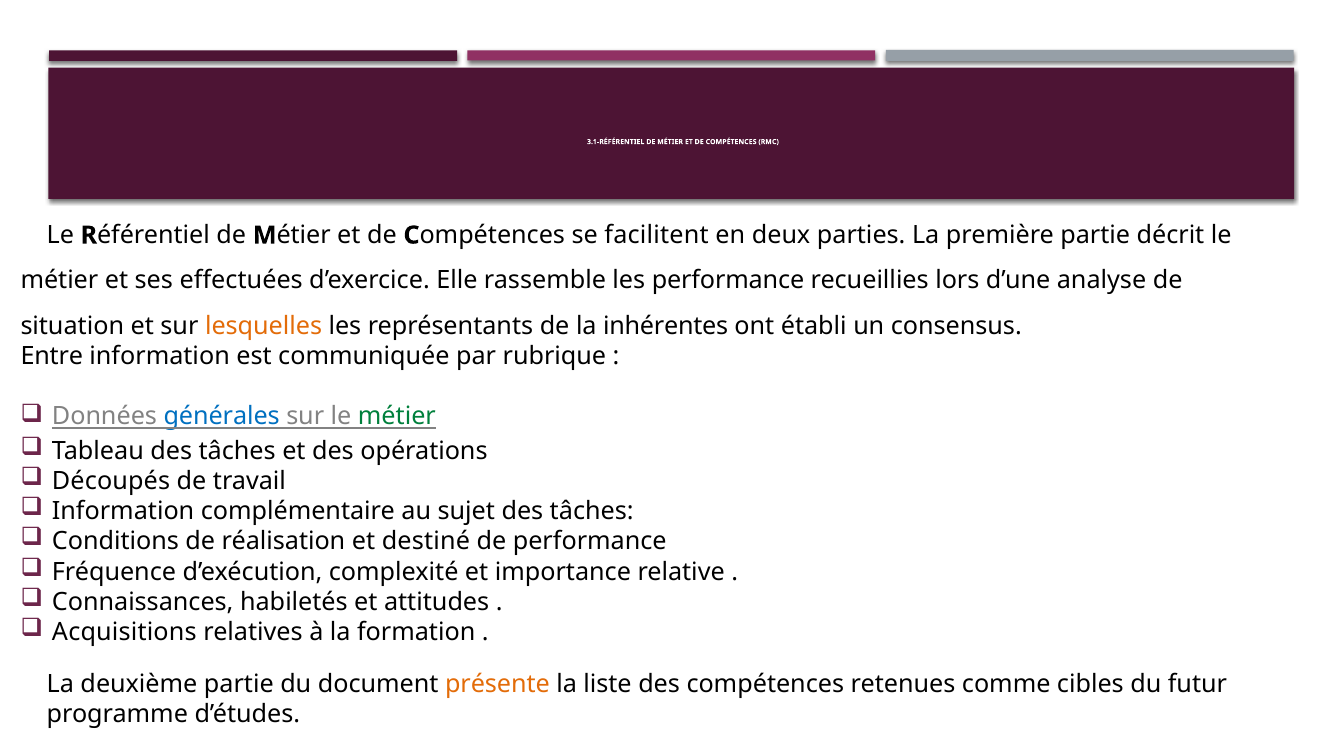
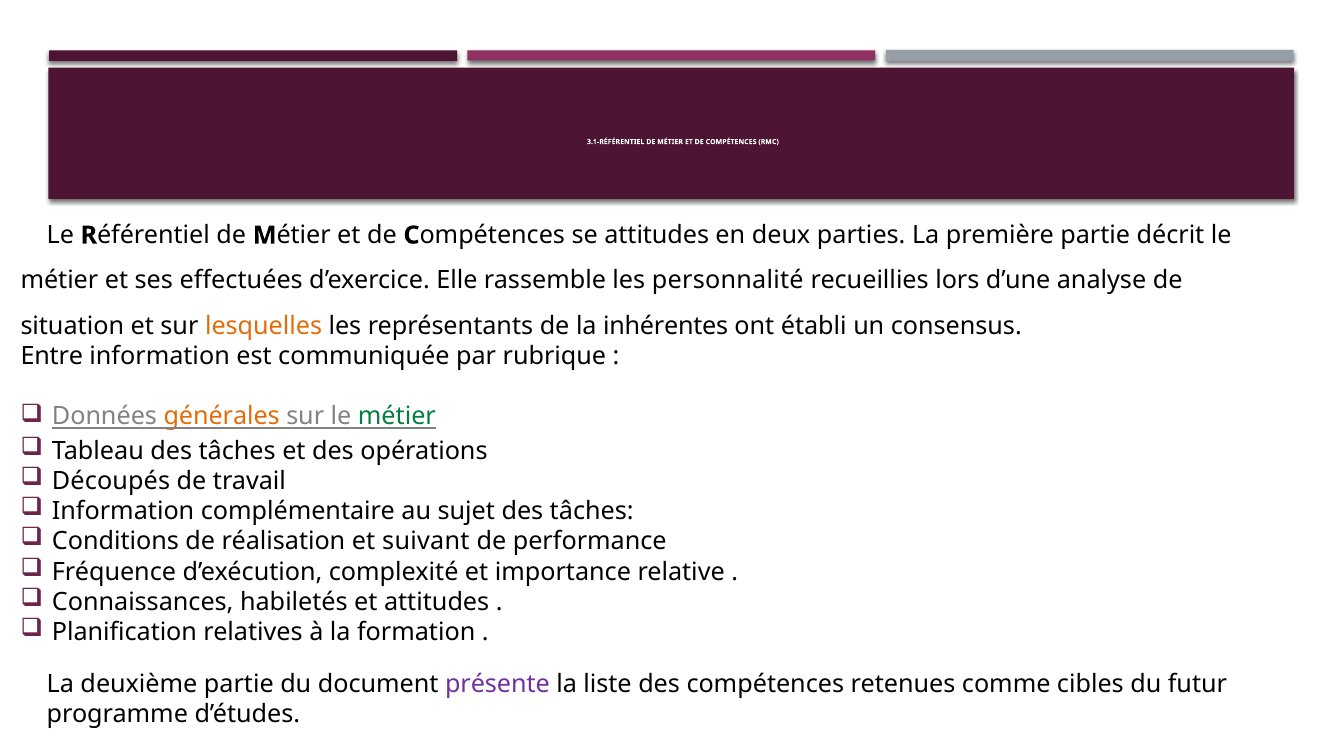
se facilitent: facilitent -> attitudes
les performance: performance -> personnalité
générales colour: blue -> orange
destiné: destiné -> suivant
Acquisitions: Acquisitions -> Planification
présente colour: orange -> purple
